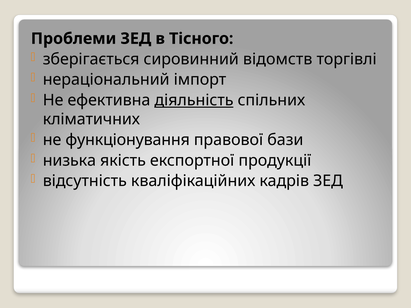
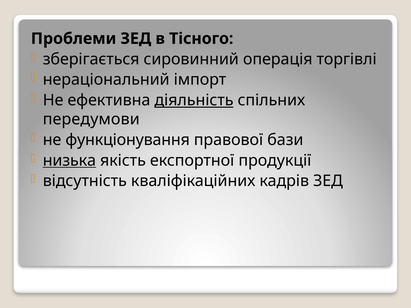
відомств: відомств -> операція
кліматичних: кліматичних -> передумови
низька underline: none -> present
